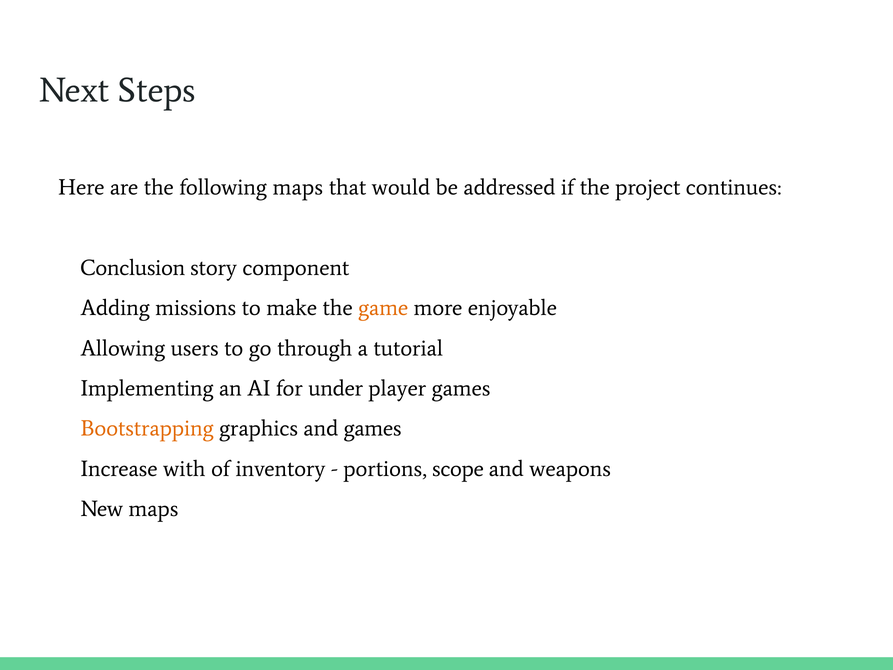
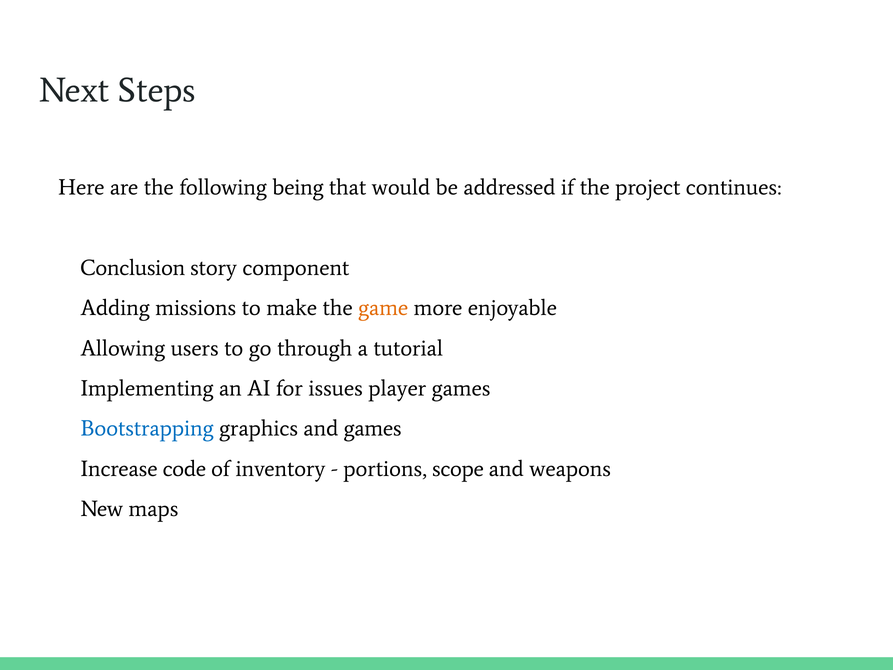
following maps: maps -> being
under: under -> issues
Bootstrapping colour: orange -> blue
with: with -> code
